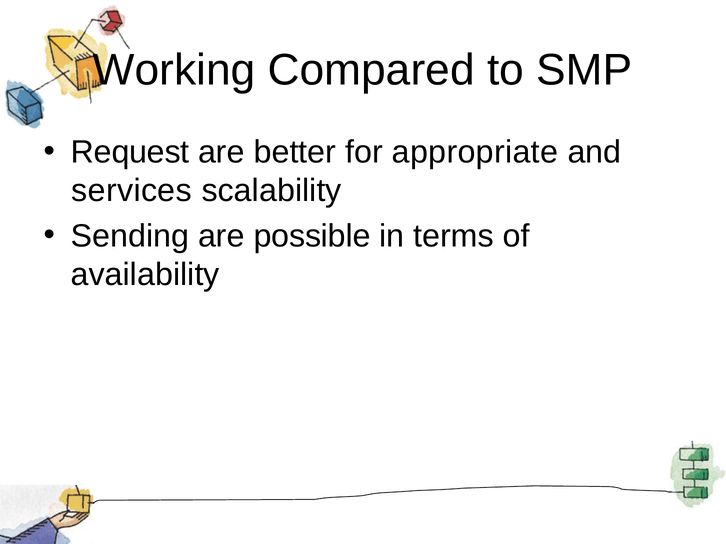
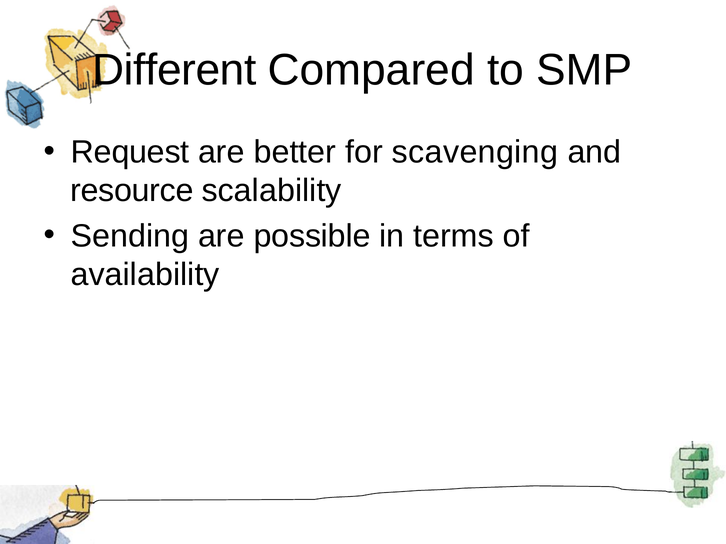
Working: Working -> Different
appropriate: appropriate -> scavenging
services: services -> resource
